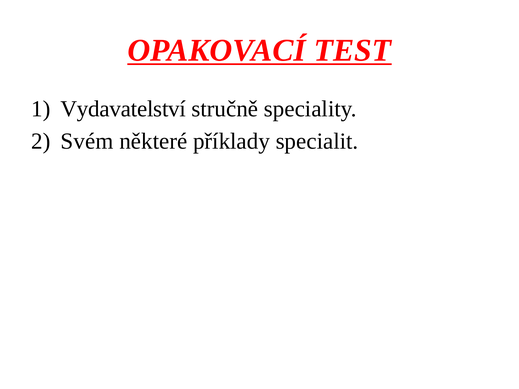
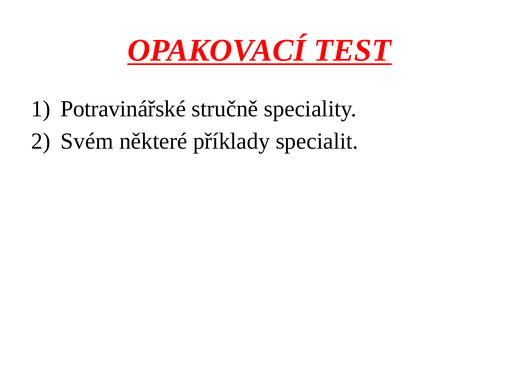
Vydavatelství: Vydavatelství -> Potravinářské
